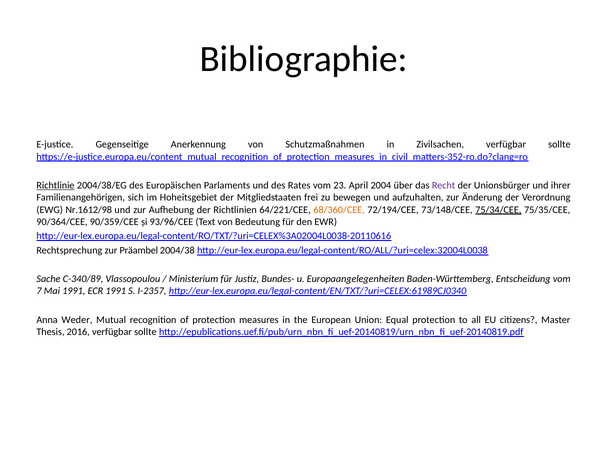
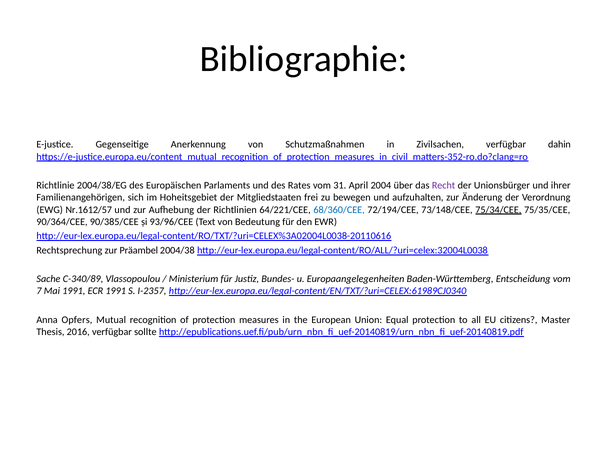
Zivilsachen verfügbar sollte: sollte -> dahin
Richtlinie underline: present -> none
23: 23 -> 31
Nr.1612/98: Nr.1612/98 -> Nr.1612/57
68/360/CEE colour: orange -> blue
90/359/CEE: 90/359/CEE -> 90/385/CEE
Weder: Weder -> Opfers
